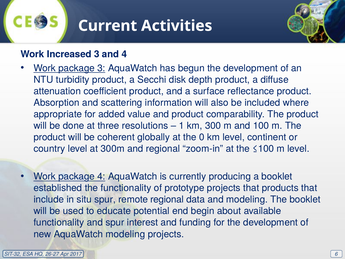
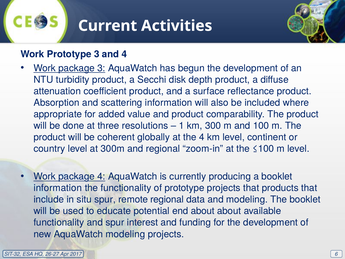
Work Increased: Increased -> Prototype
the 0: 0 -> 4
established at (58, 188): established -> information
end begin: begin -> about
